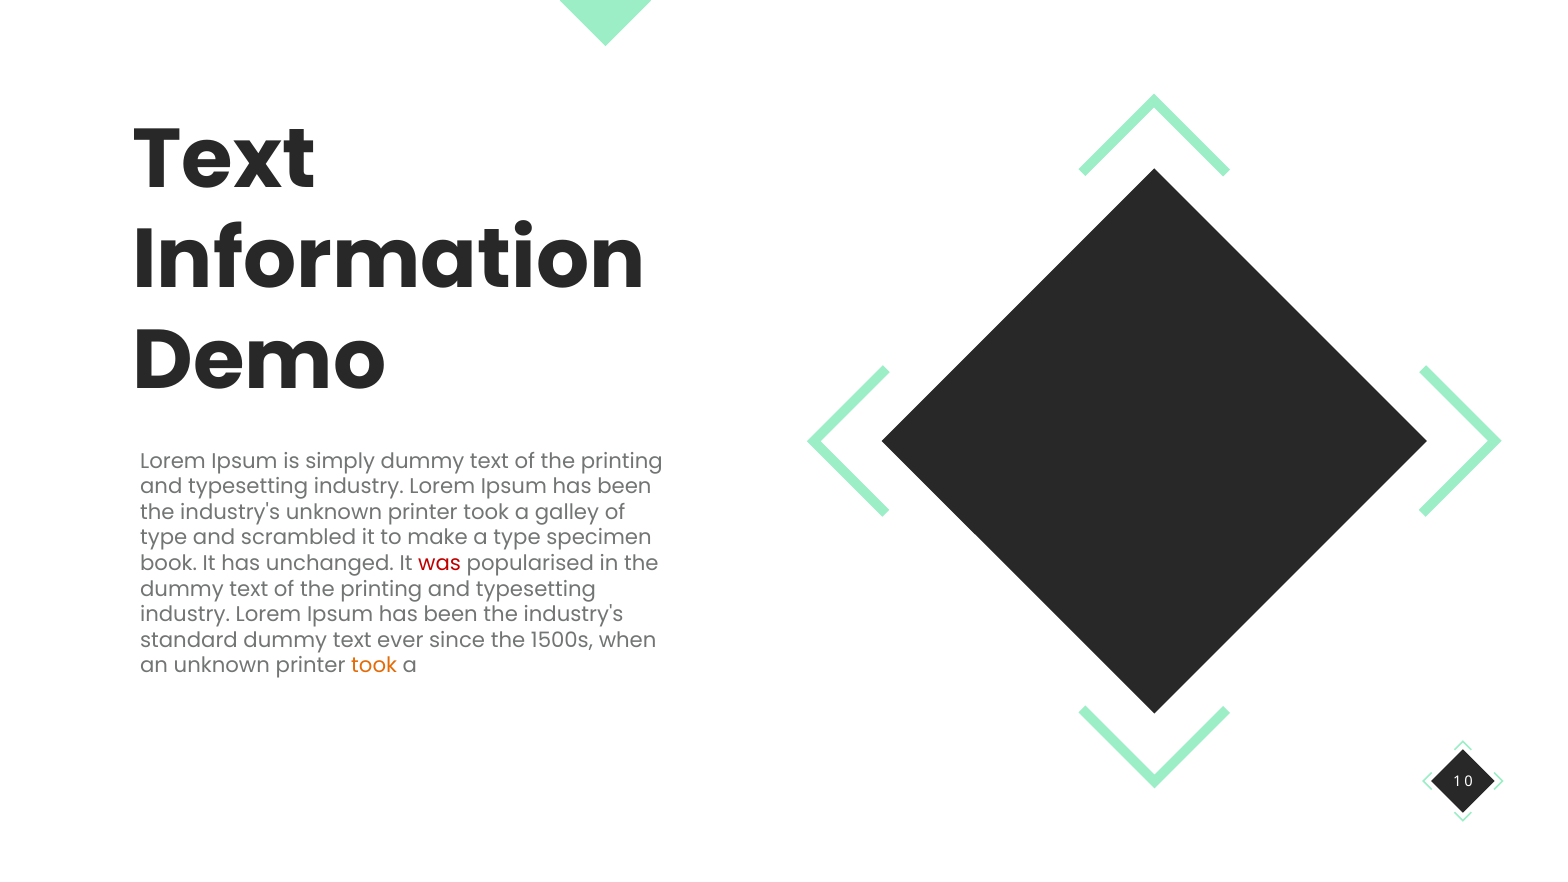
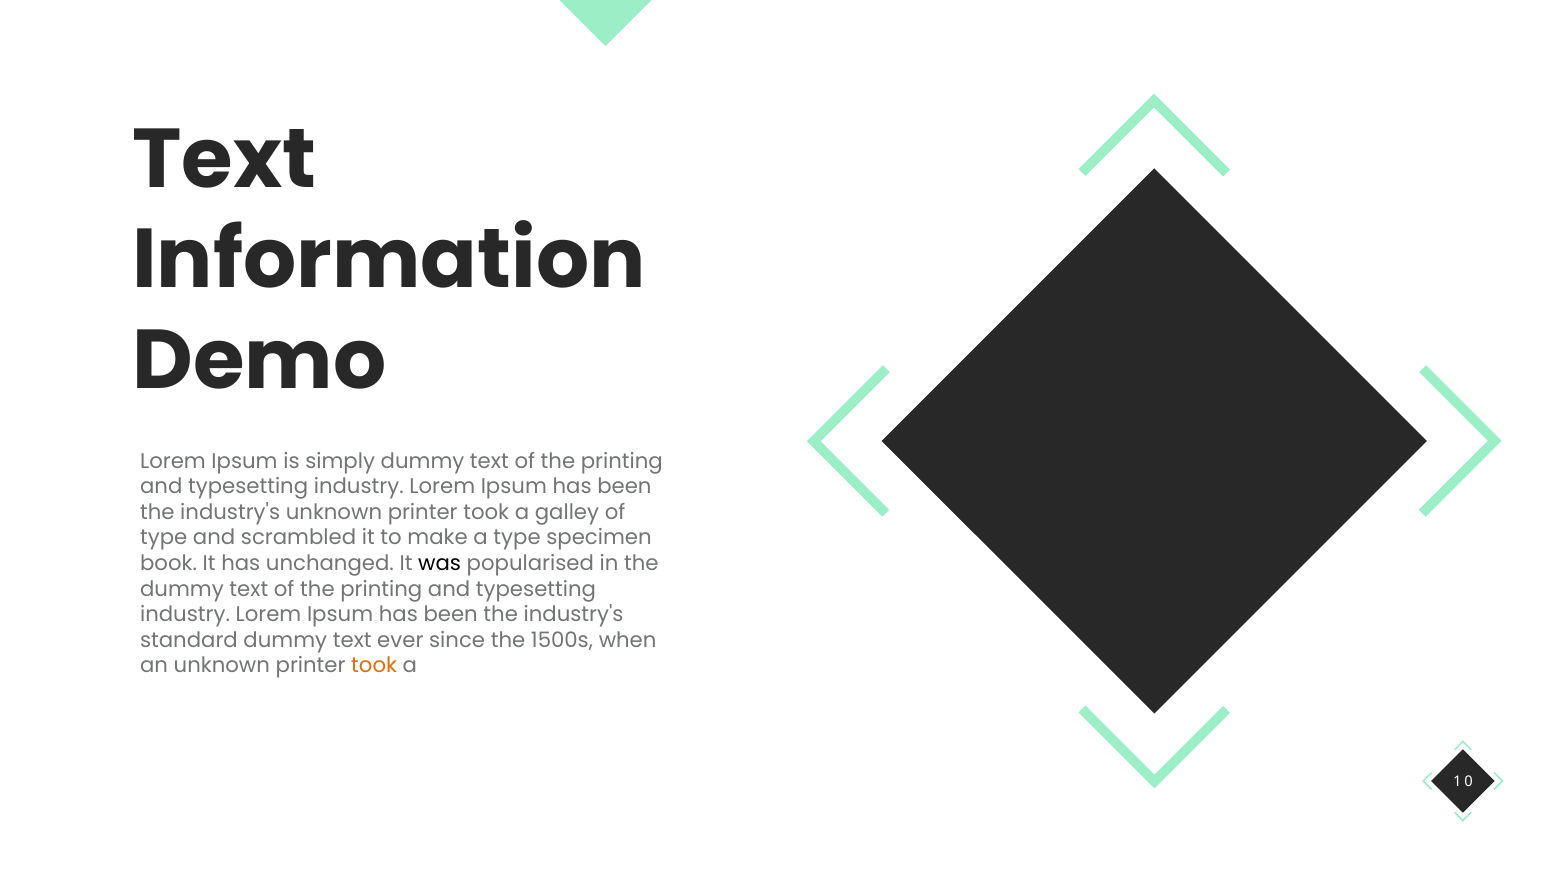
was colour: red -> black
